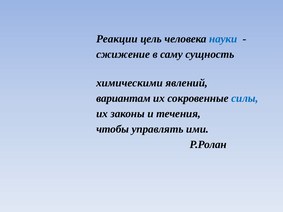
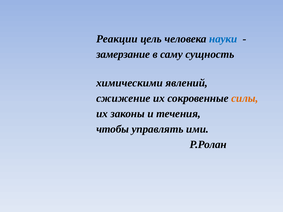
сжижение: сжижение -> замерзание
вариантам: вариантам -> сжижение
силы colour: blue -> orange
